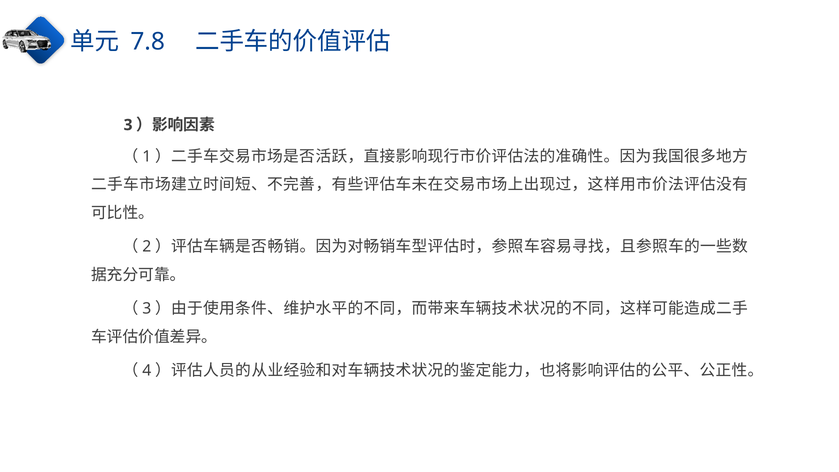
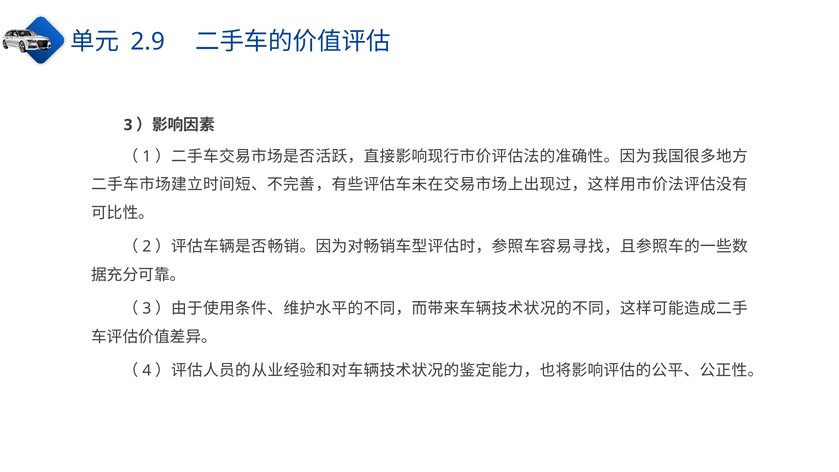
7.8: 7.8 -> 2.9
